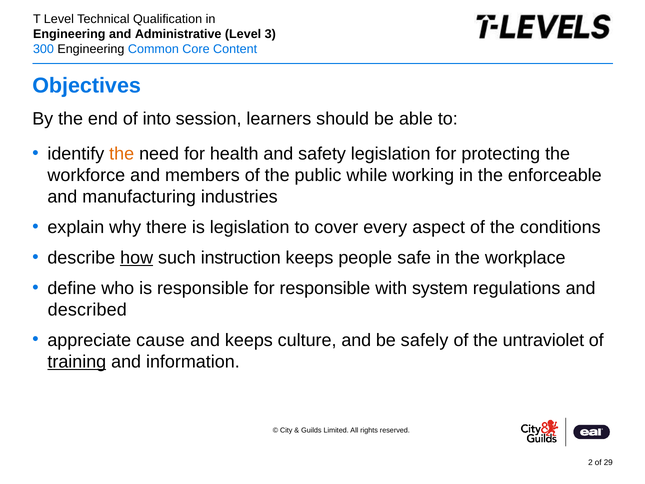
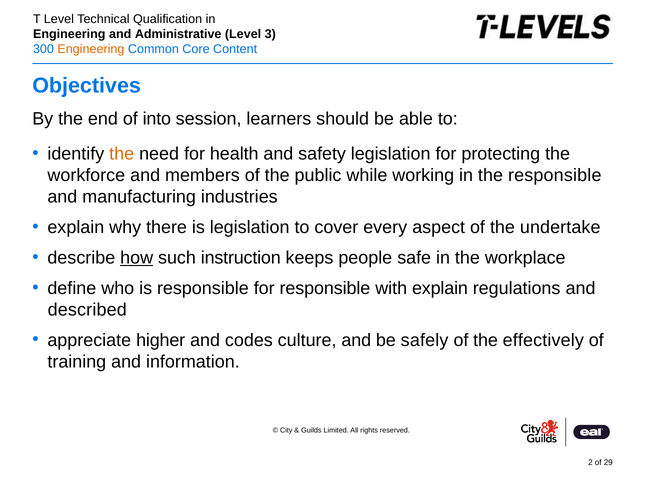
Engineering at (91, 49) colour: black -> orange
the enforceable: enforceable -> responsible
conditions: conditions -> undertake
with system: system -> explain
cause: cause -> higher
and keeps: keeps -> codes
untraviolet: untraviolet -> effectively
training underline: present -> none
